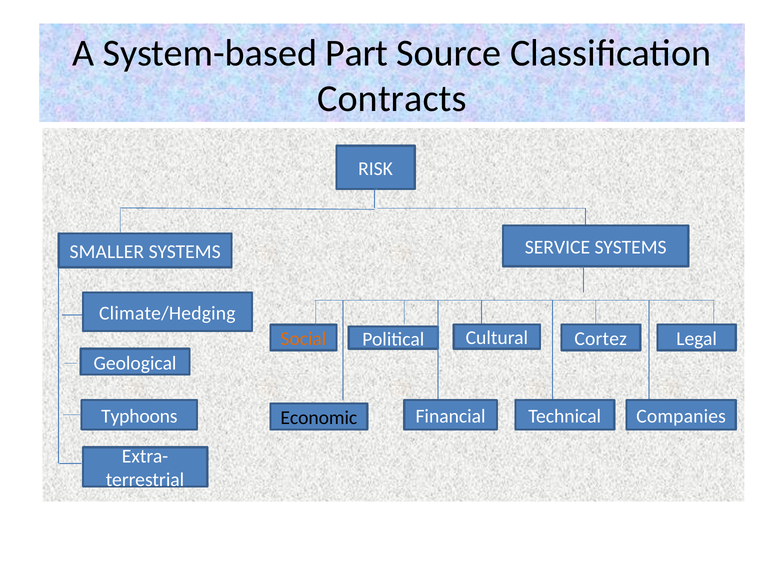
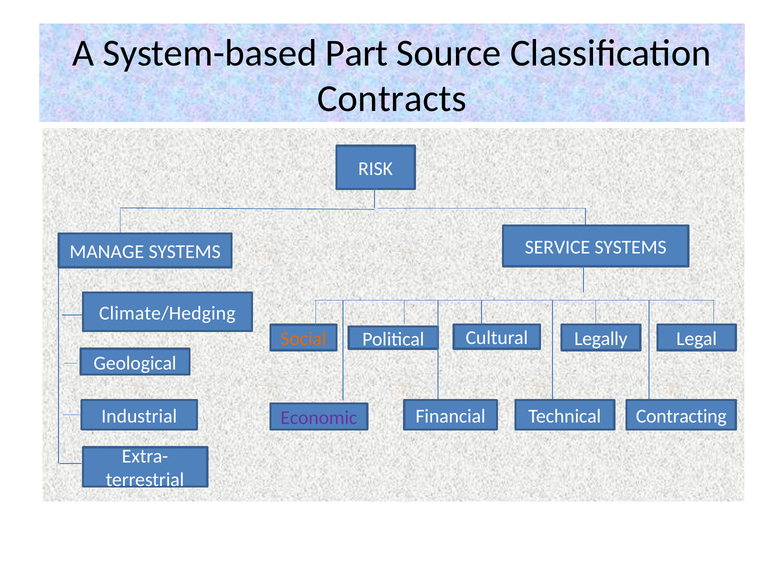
SMALLER: SMALLER -> MANAGE
Cortez: Cortez -> Legally
Typhoons: Typhoons -> Industrial
Economic colour: black -> purple
Companies: Companies -> Contracting
